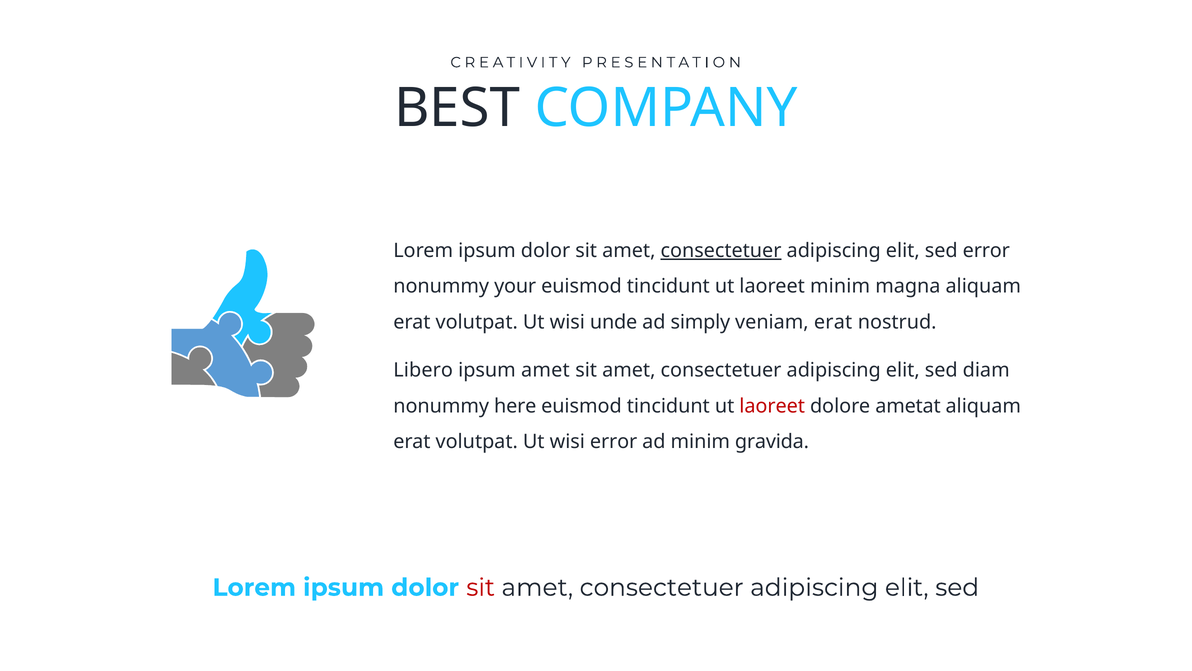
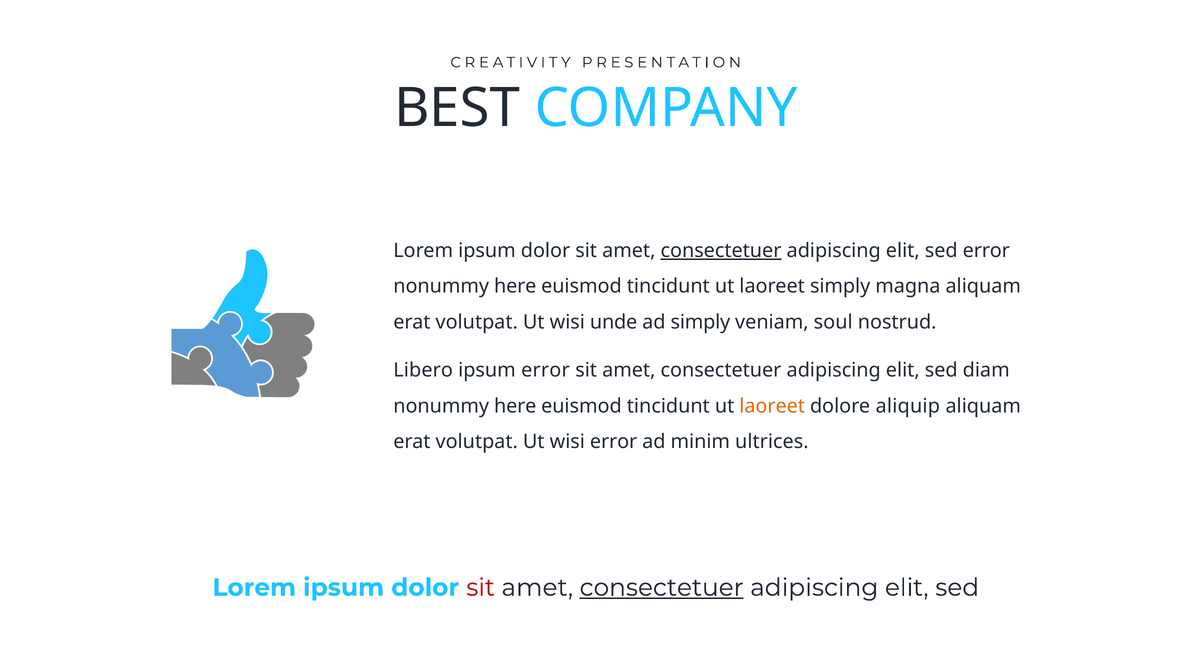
your at (515, 286): your -> here
laoreet minim: minim -> simply
veniam erat: erat -> soul
ipsum amet: amet -> error
laoreet at (772, 406) colour: red -> orange
ametat: ametat -> aliquip
gravida: gravida -> ultrices
consectetuer at (662, 587) underline: none -> present
